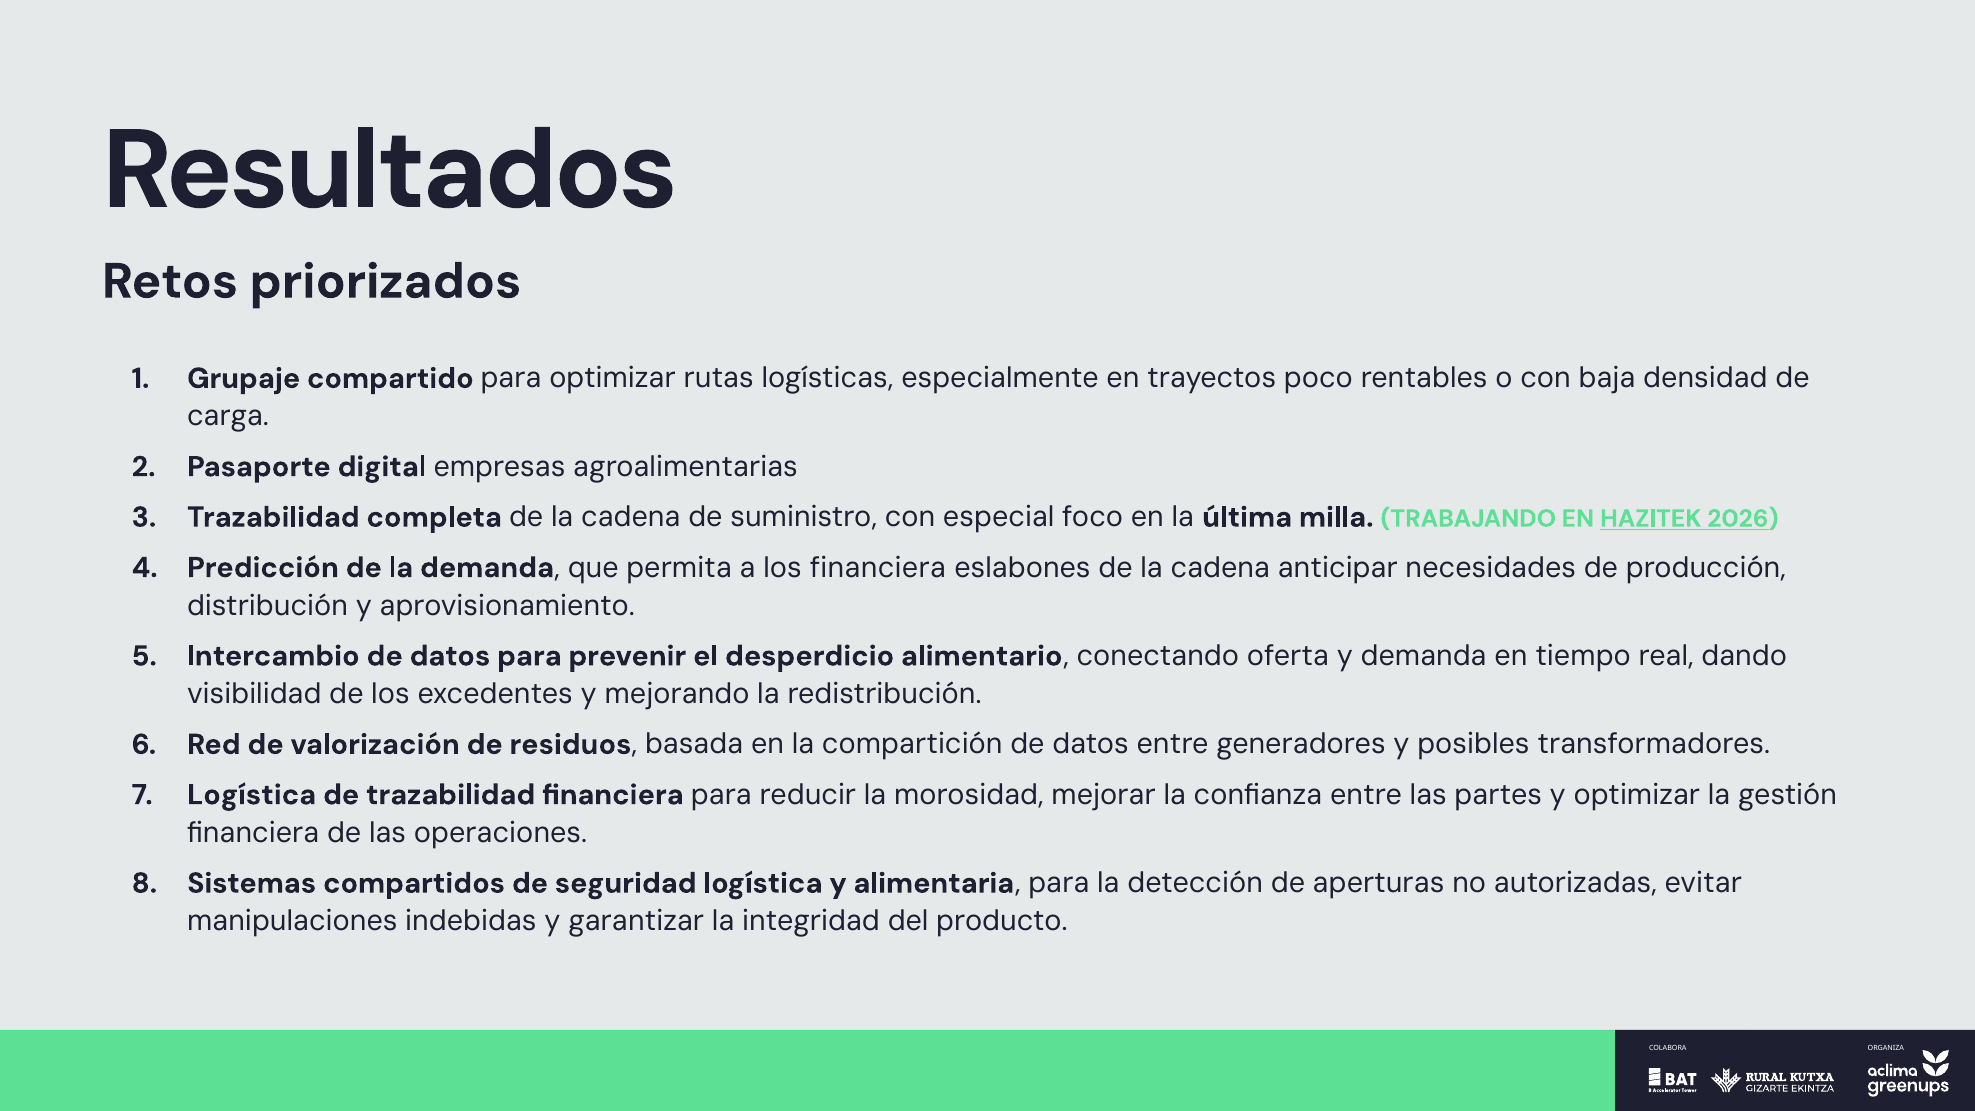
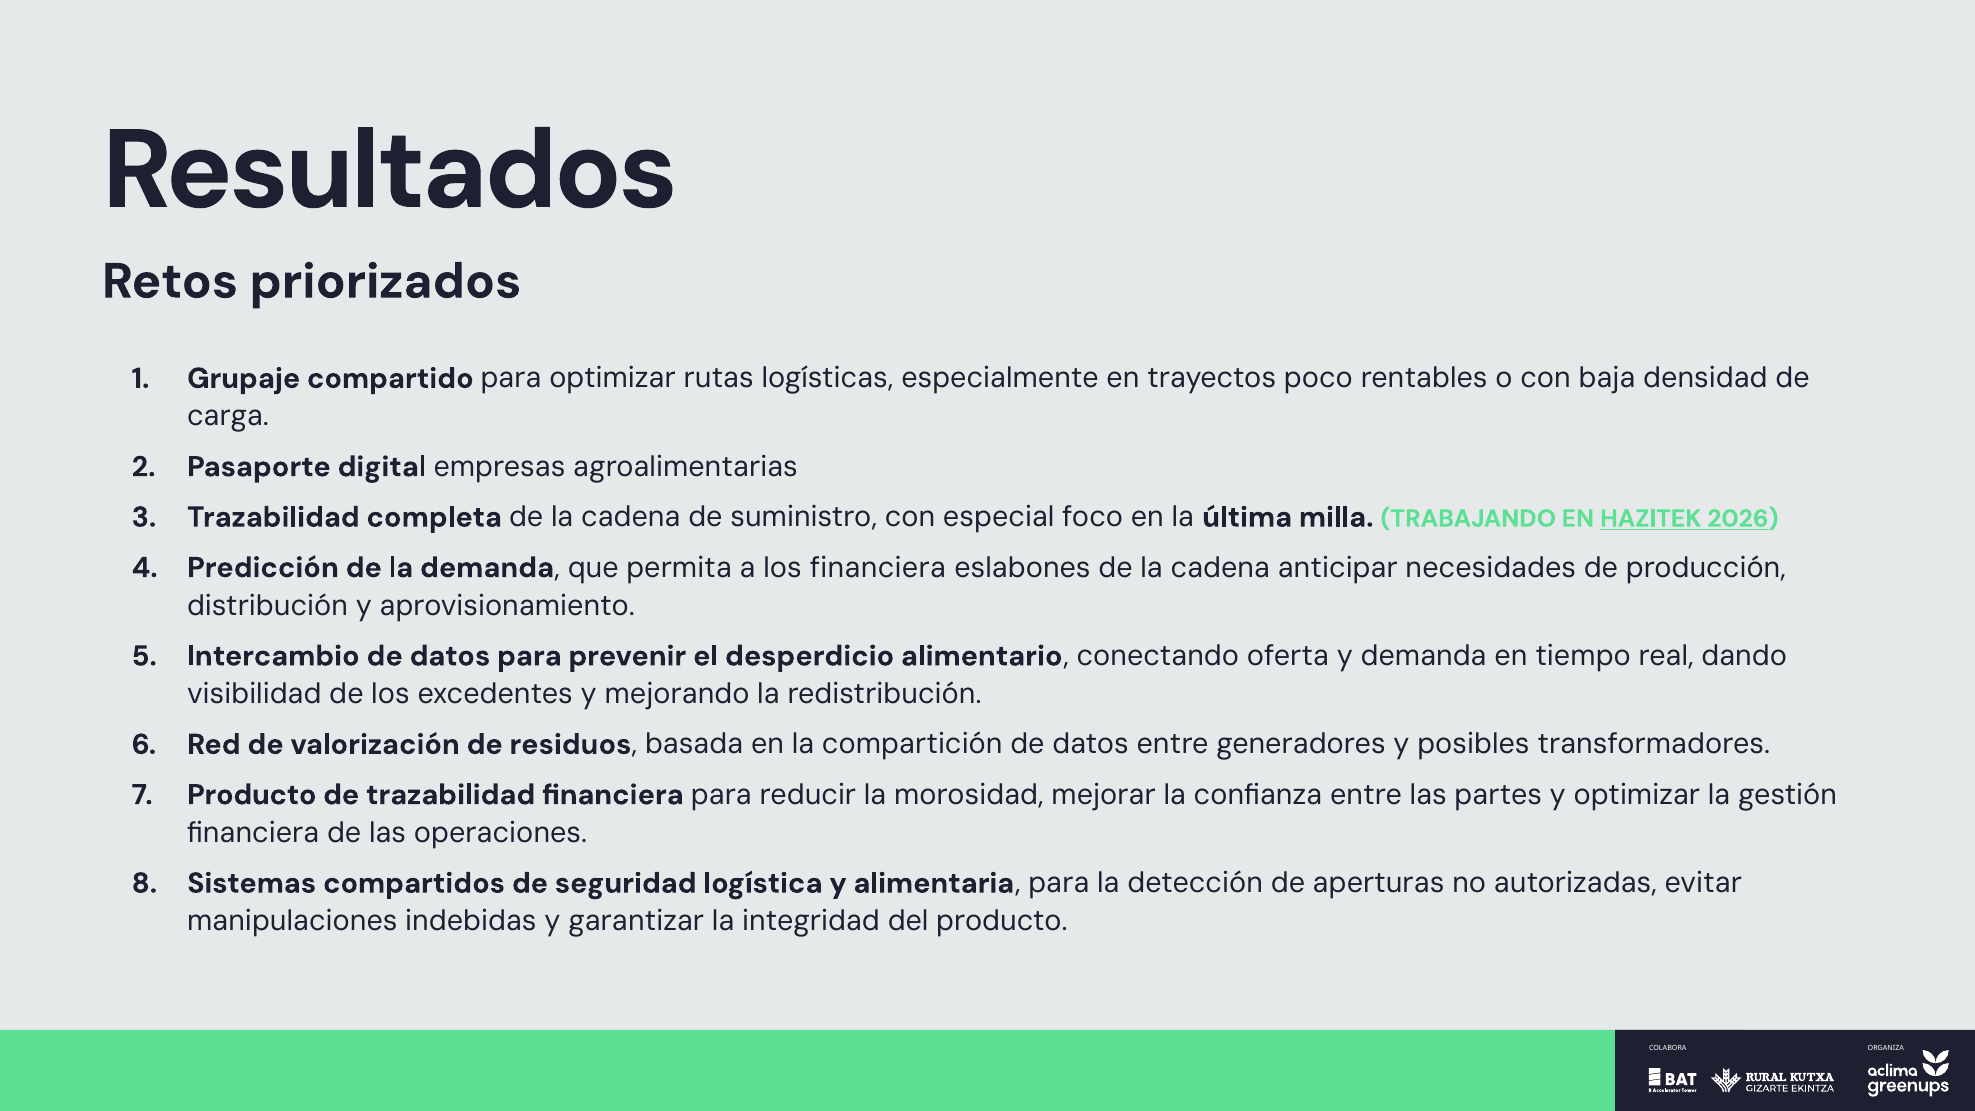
Logística at (252, 795): Logística -> Producto
